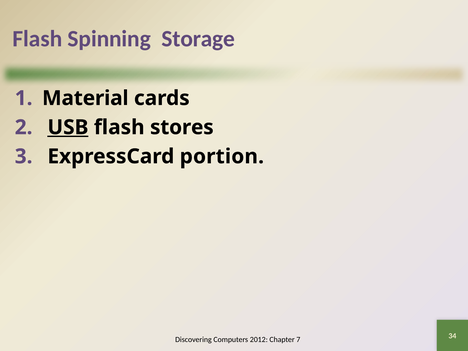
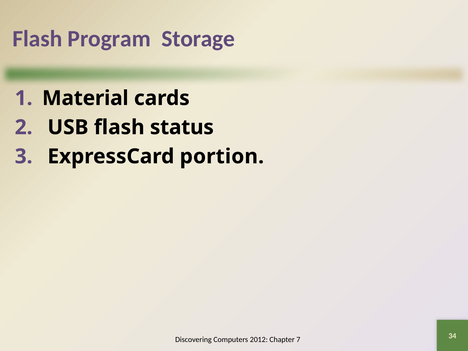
Spinning: Spinning -> Program
USB underline: present -> none
stores: stores -> status
